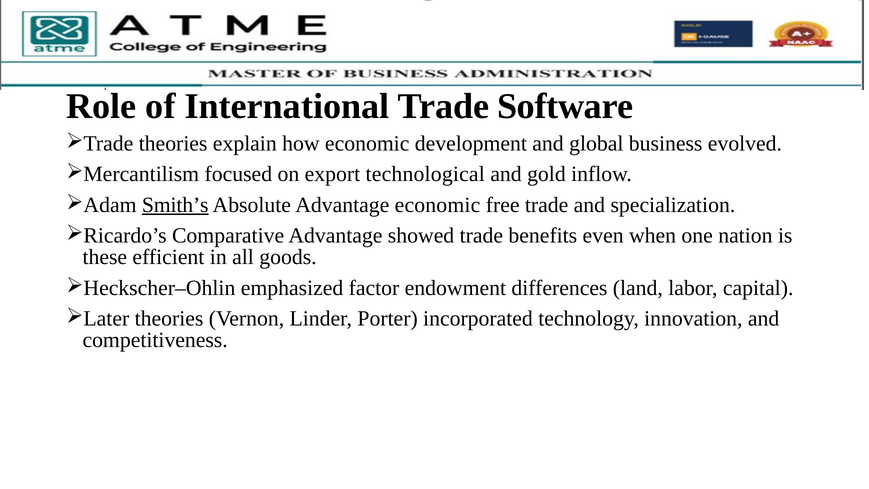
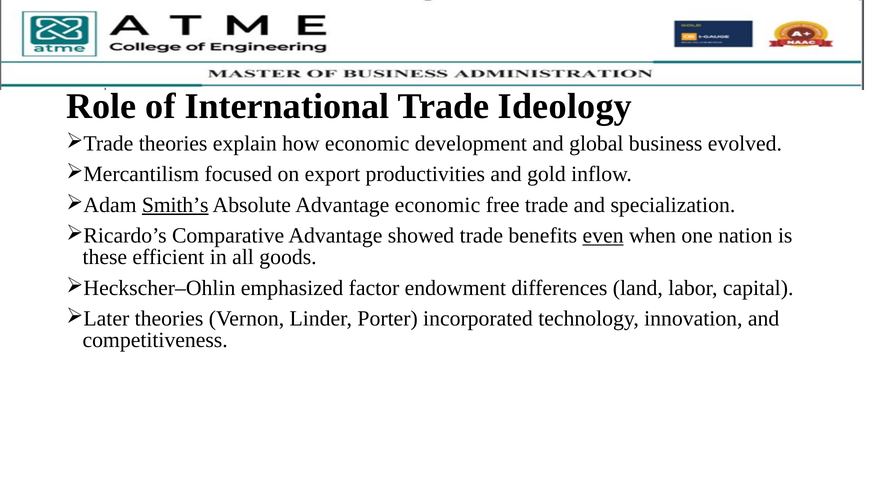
Software: Software -> Ideology
technological: technological -> productivities
even underline: none -> present
